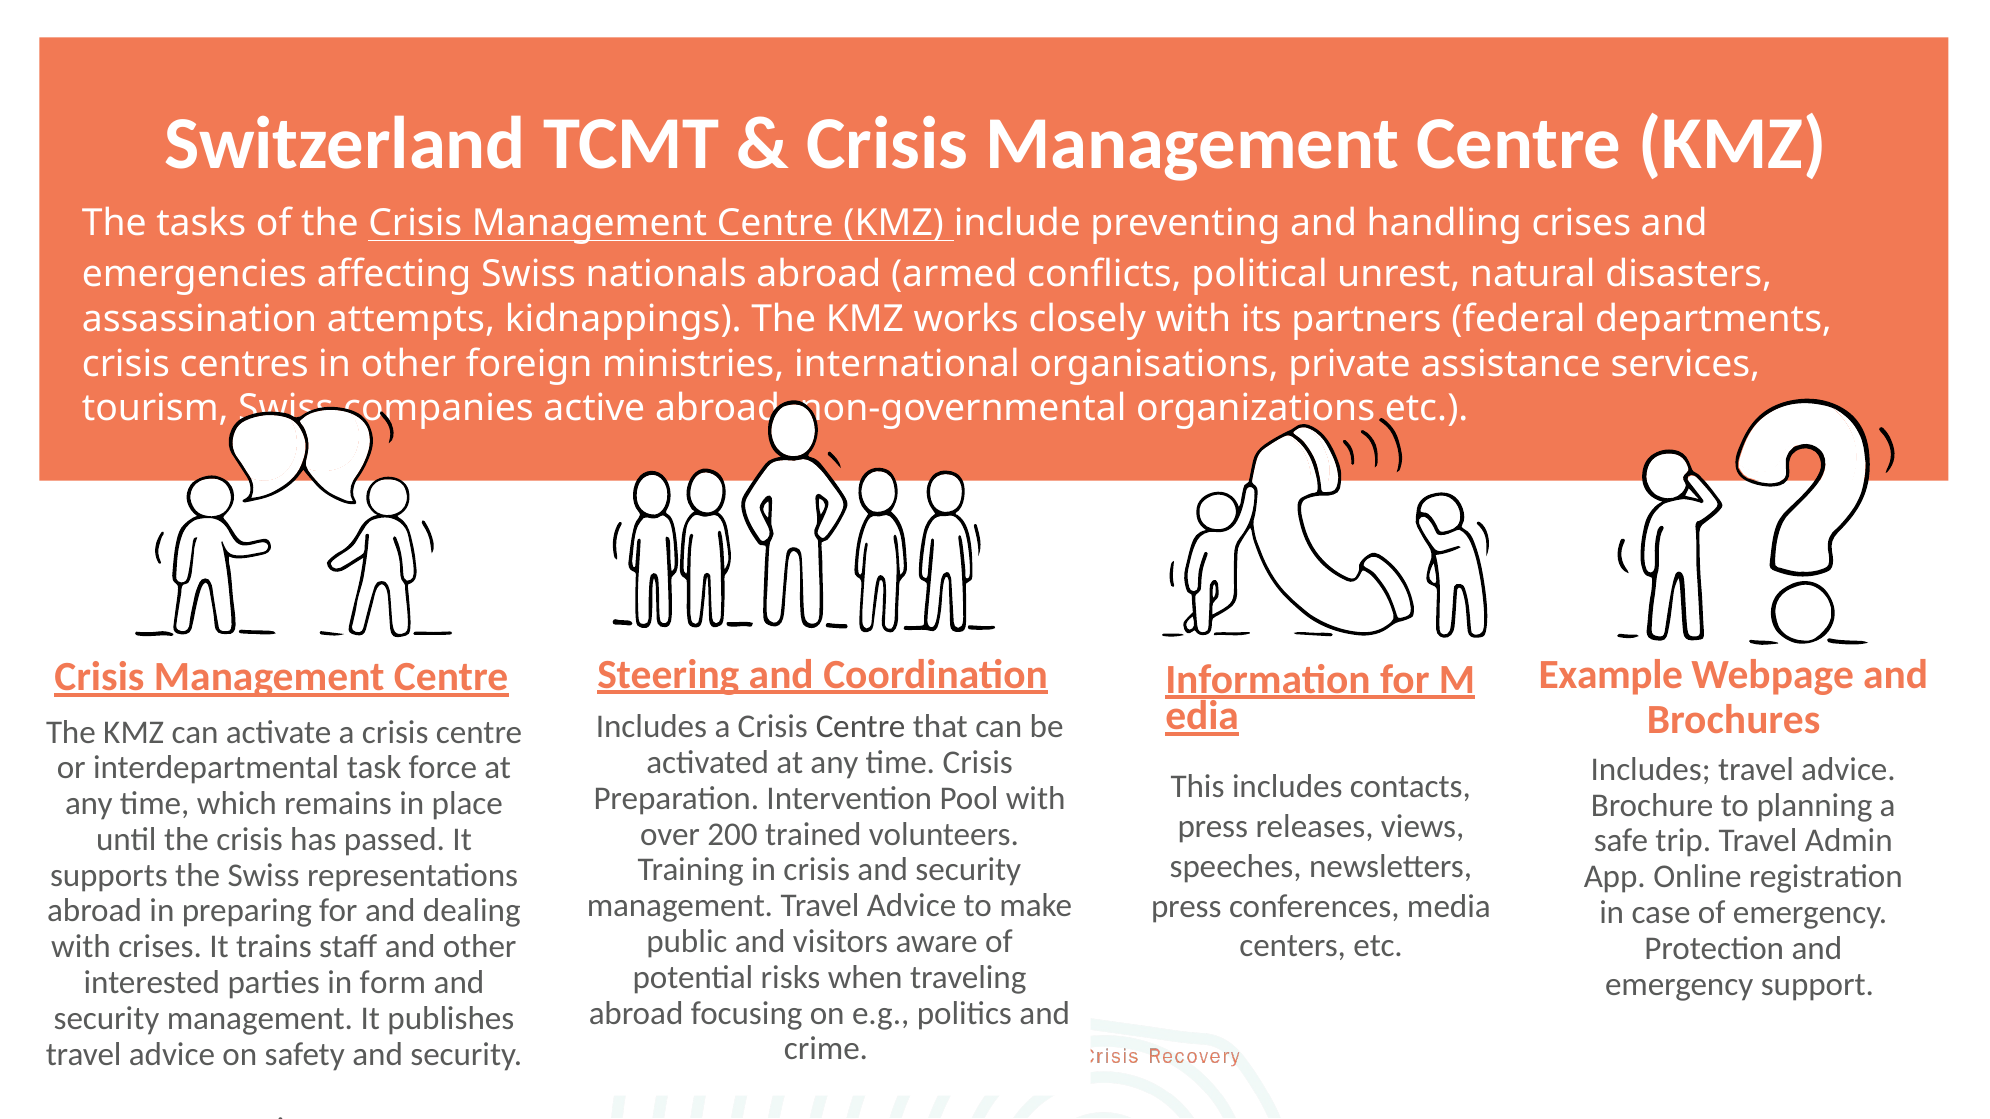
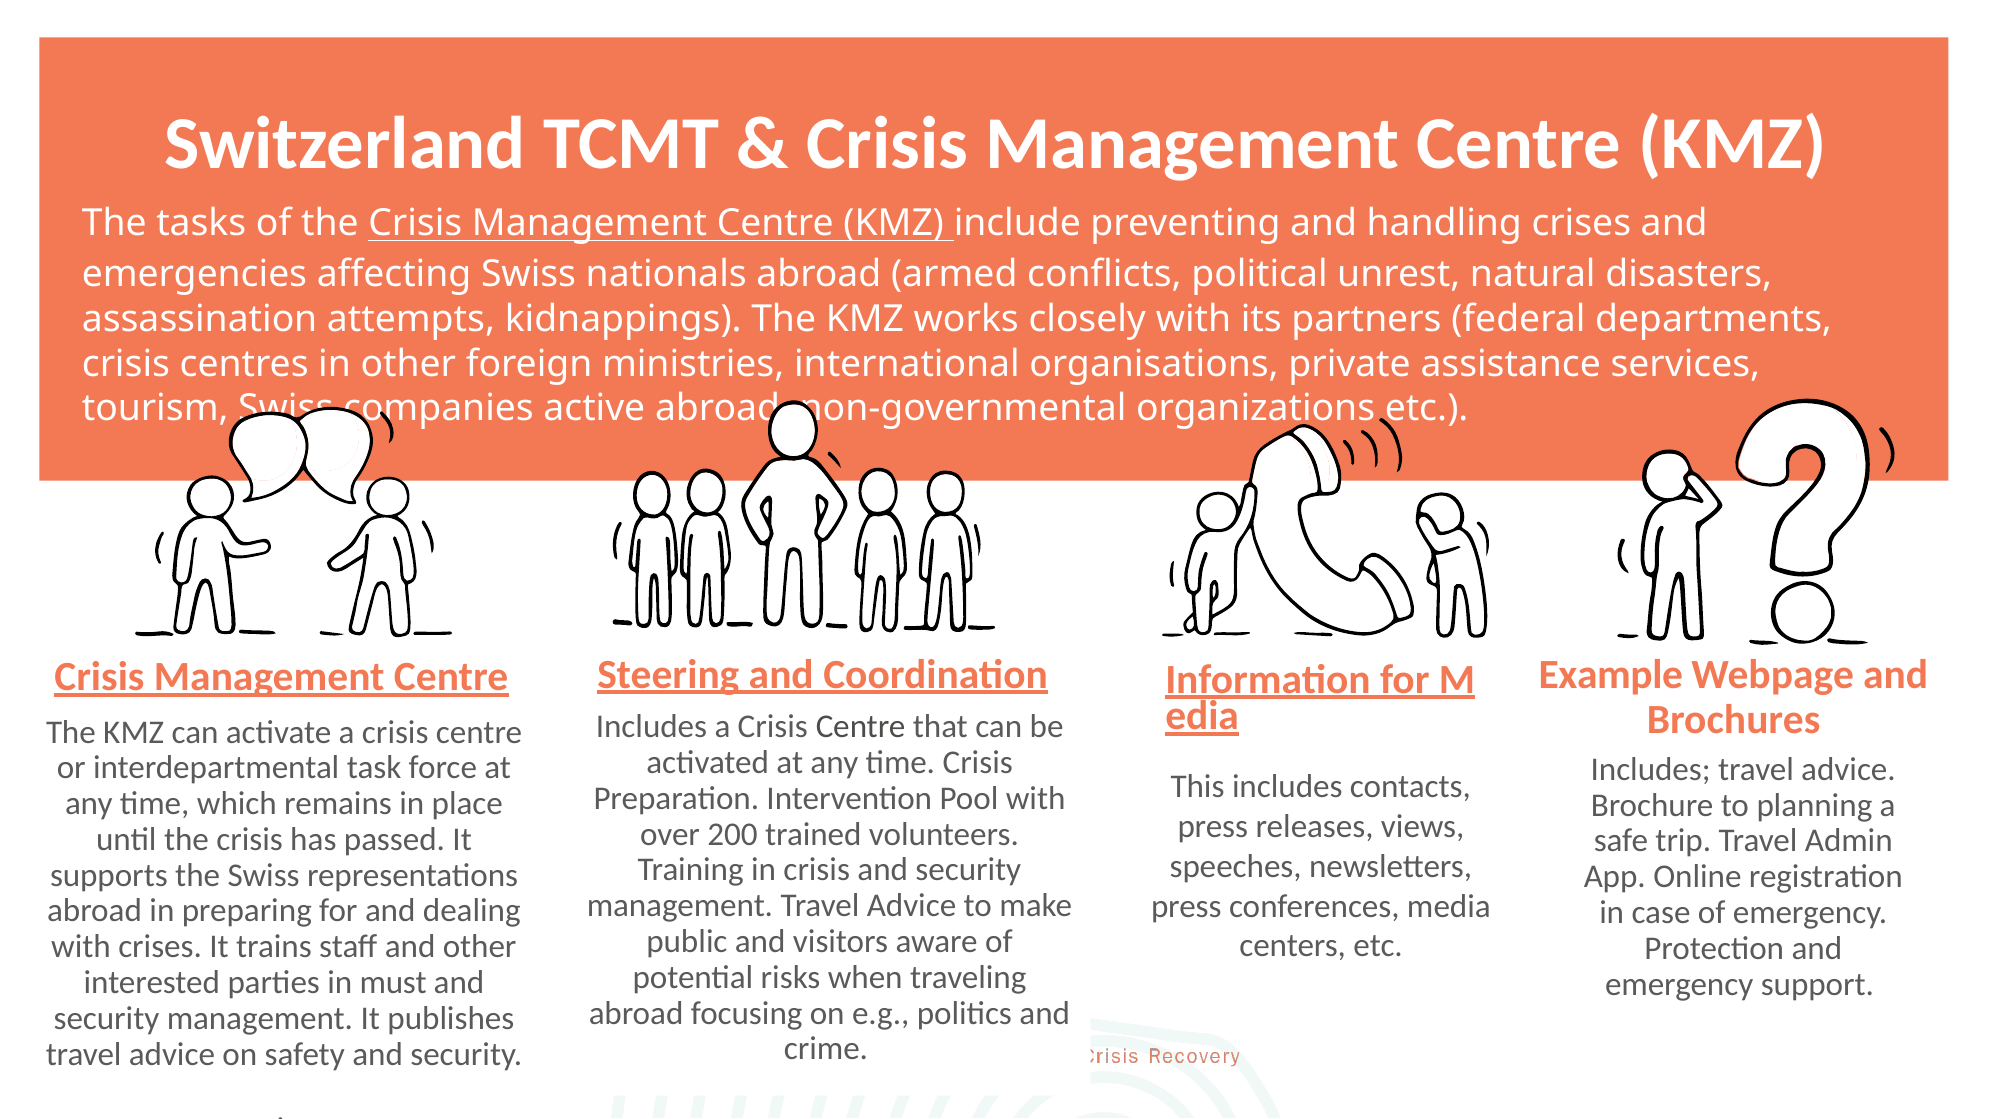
form: form -> must
